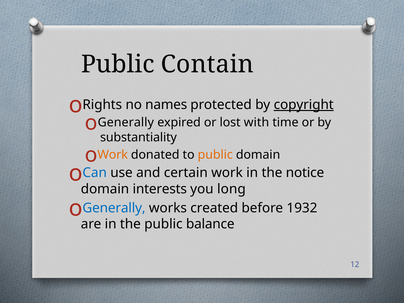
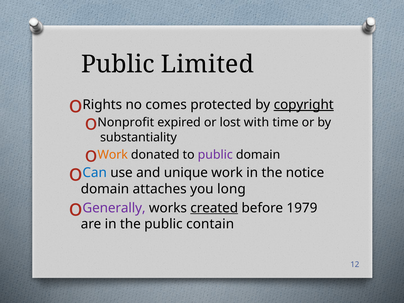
Contain: Contain -> Limited
names: names -> comes
Generally at (126, 123): Generally -> Nonprofit
public at (215, 155) colour: orange -> purple
certain: certain -> unique
interests: interests -> attaches
Generally at (114, 208) colour: blue -> purple
created underline: none -> present
1932: 1932 -> 1979
balance: balance -> contain
